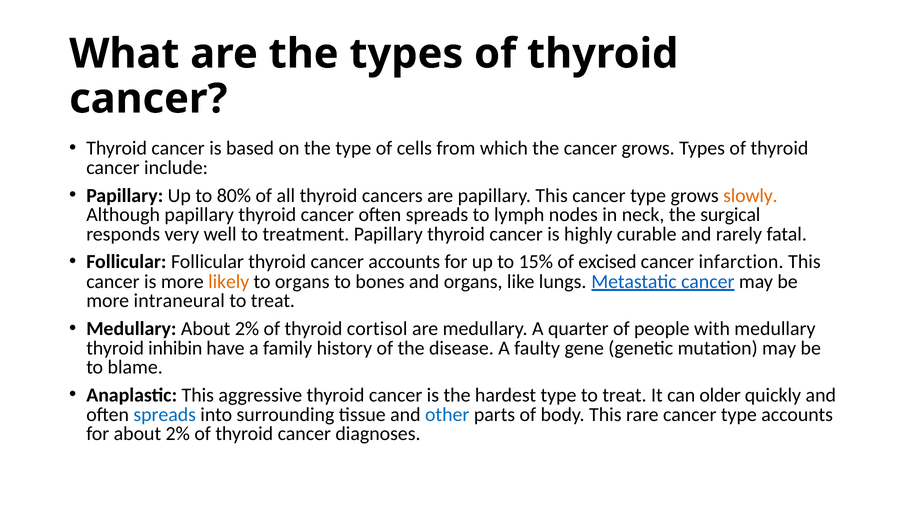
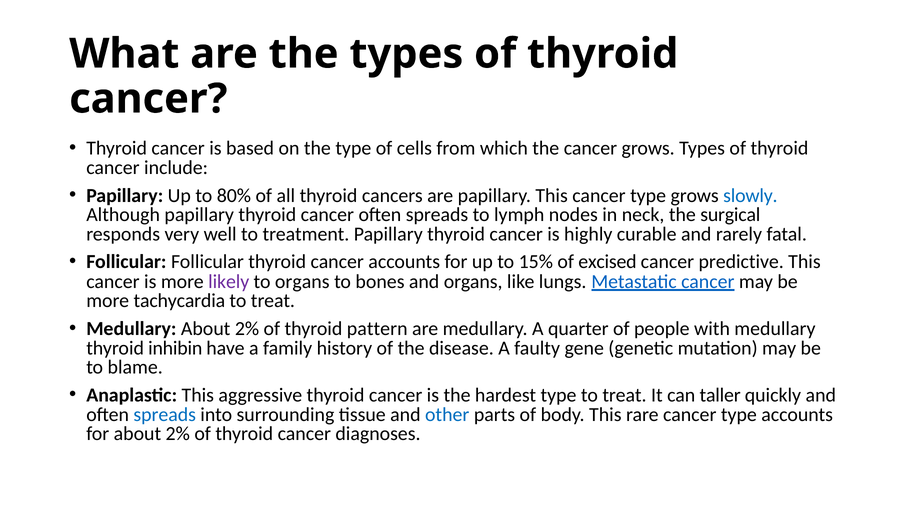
slowly colour: orange -> blue
infarction: infarction -> predictive
likely colour: orange -> purple
intraneural: intraneural -> tachycardia
cortisol: cortisol -> pattern
older: older -> taller
